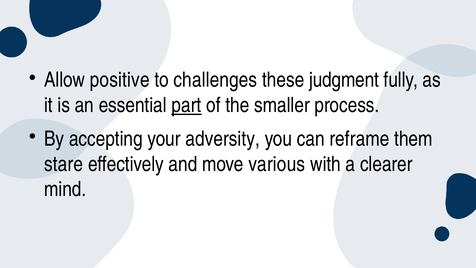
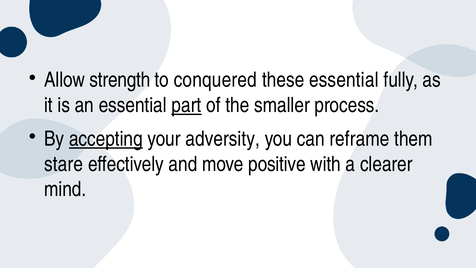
positive: positive -> strength
challenges: challenges -> conquered
these judgment: judgment -> essential
accepting underline: none -> present
various: various -> positive
